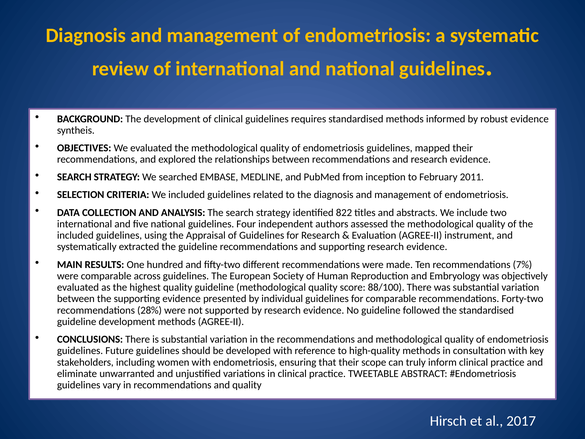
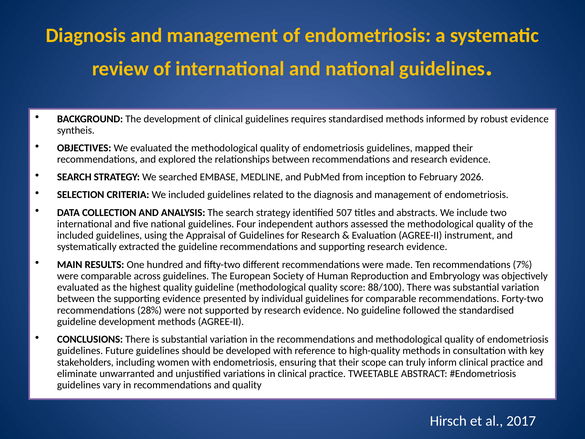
2011: 2011 -> 2026
822: 822 -> 507
